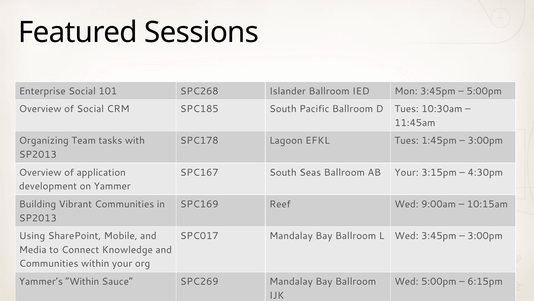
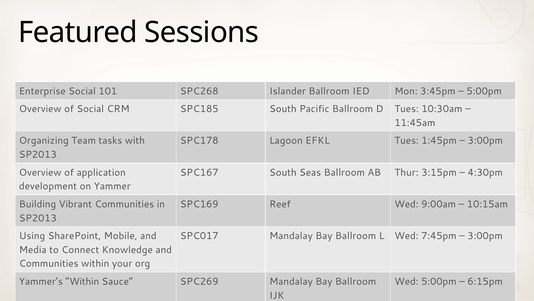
AB Your: Your -> Thur
Wed 3:45pm: 3:45pm -> 7:45pm
